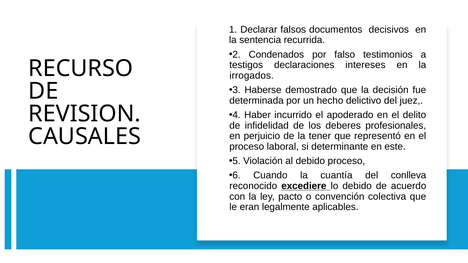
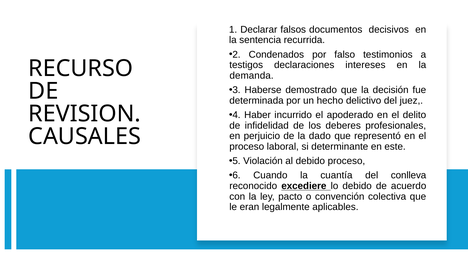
irrogados: irrogados -> demanda
tener: tener -> dado
